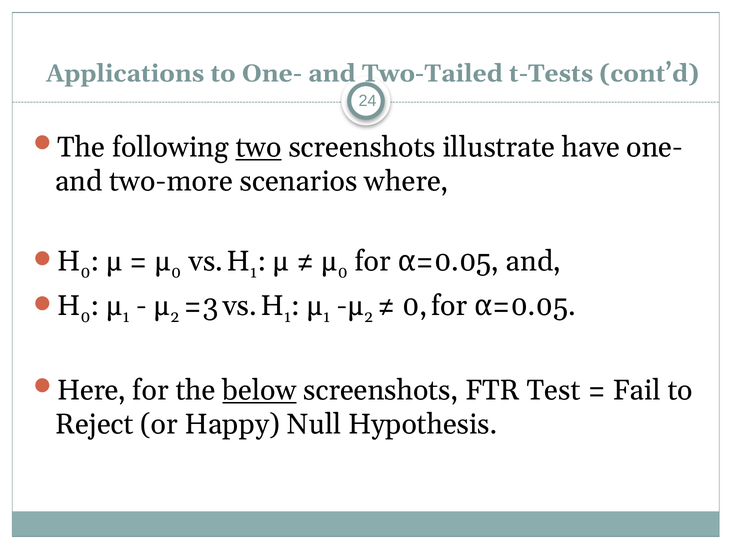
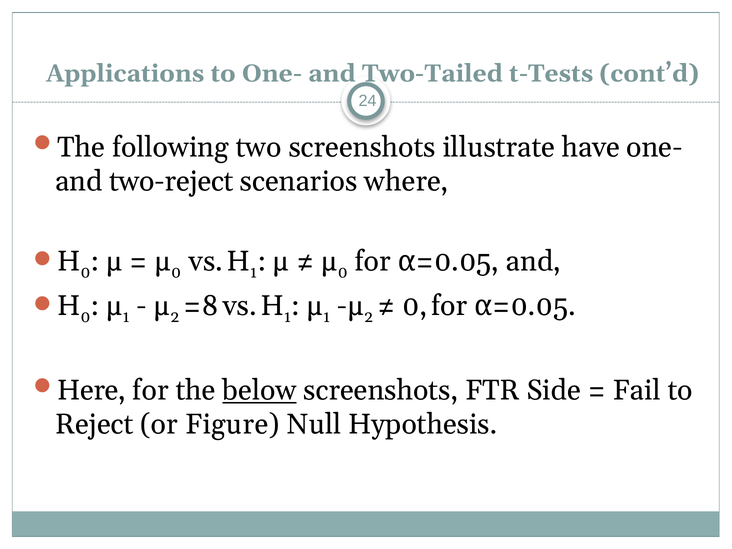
two underline: present -> none
two-more: two-more -> two-reject
=3: =3 -> =8
Test: Test -> Side
Happy: Happy -> Figure
